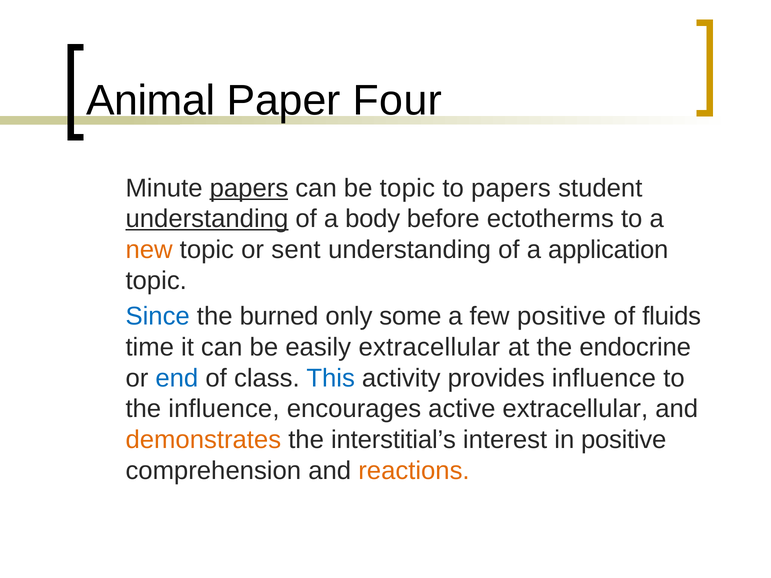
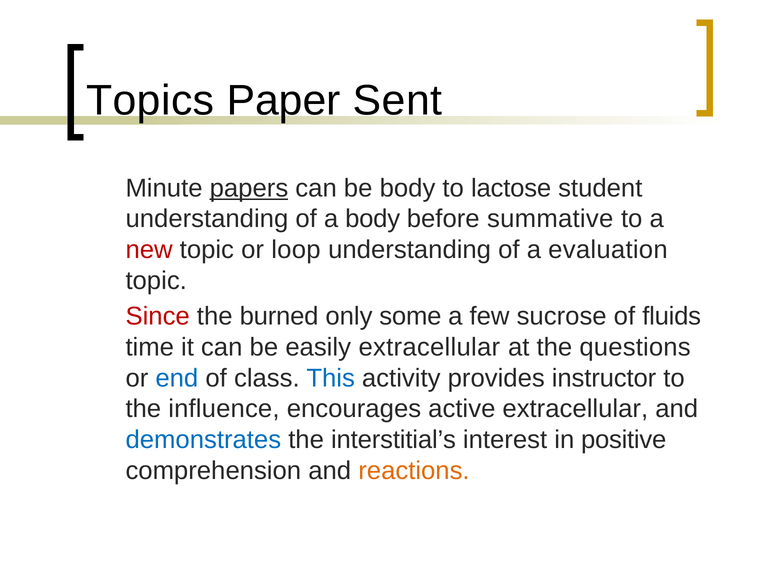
Animal: Animal -> Topics
Four: Four -> Sent
be topic: topic -> body
to papers: papers -> lactose
understanding at (207, 219) underline: present -> none
ectotherms: ectotherms -> summative
new colour: orange -> red
sent: sent -> loop
application: application -> evaluation
Since colour: blue -> red
few positive: positive -> sucrose
endocrine: endocrine -> questions
provides influence: influence -> instructor
demonstrates colour: orange -> blue
